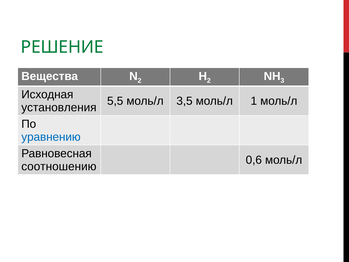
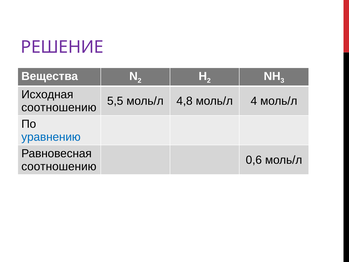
РЕШЕНИЕ colour: green -> purple
3,5: 3,5 -> 4,8
1: 1 -> 4
установления at (59, 107): установления -> соотношению
